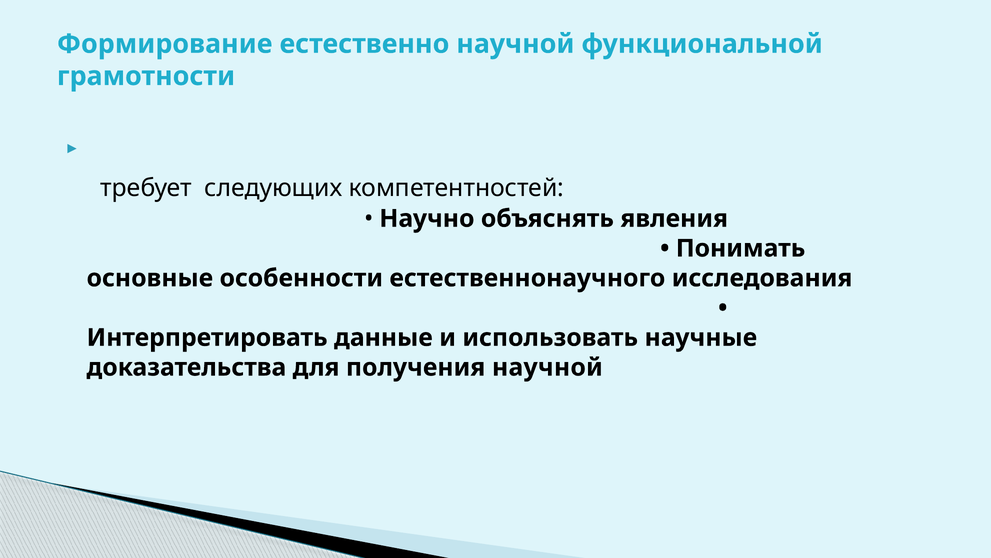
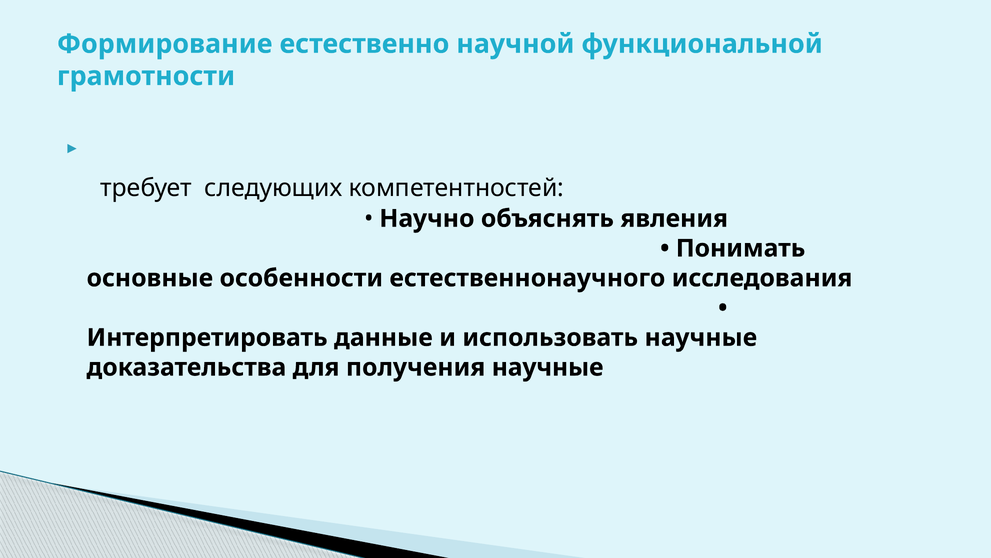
получения научной: научной -> научные
